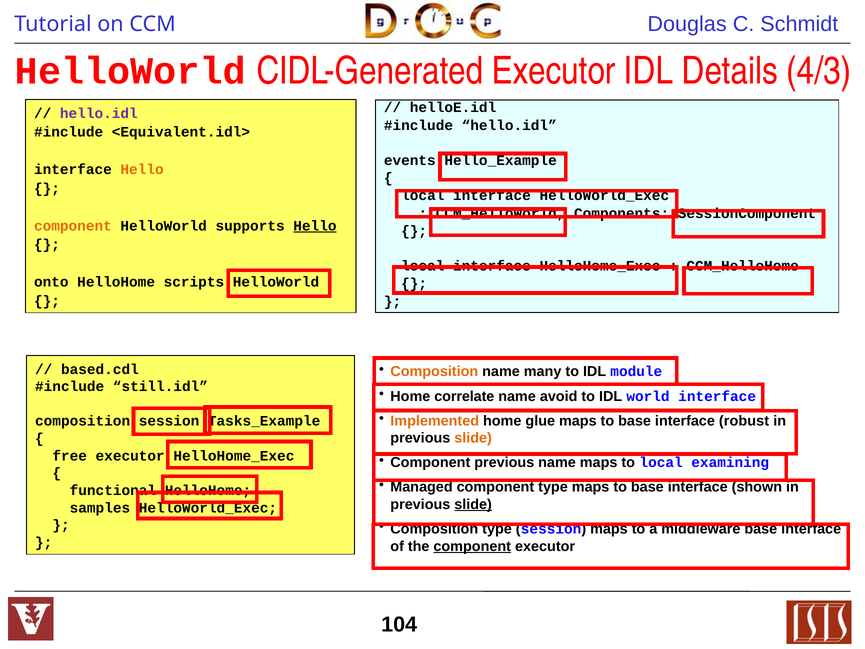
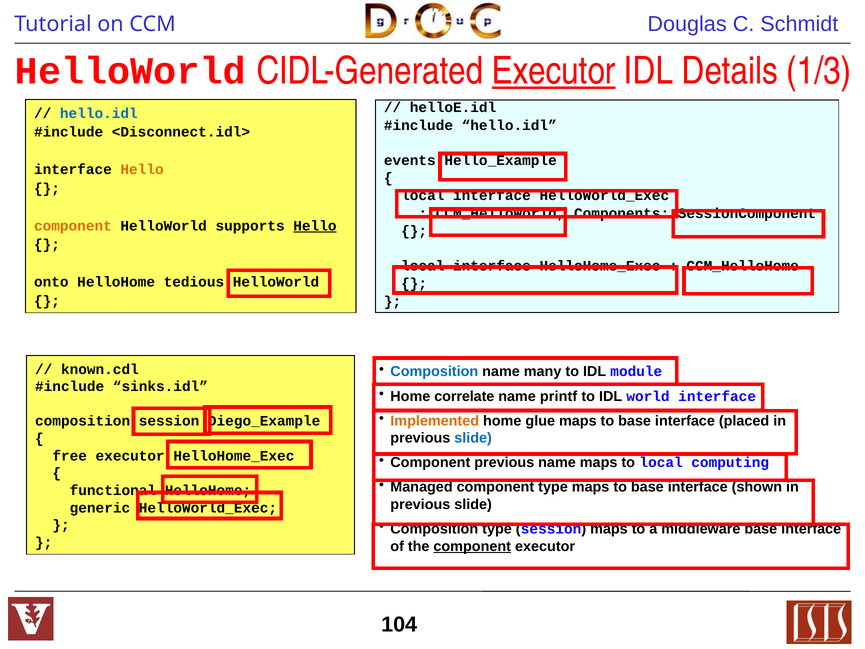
Executor at (554, 71) underline: none -> present
4/3: 4/3 -> 1/3
hello.idl at (99, 113) colour: purple -> blue
<Equivalent.idl>: <Equivalent.idl> -> <Disconnect.idl>
scripts: scripts -> tedious
based.cdl: based.cdl -> known.cdl
Composition at (434, 372) colour: orange -> blue
still.idl: still.idl -> sinks.idl
avoid: avoid -> printf
robust: robust -> placed
Tasks_Example: Tasks_Example -> Diego_Example
slide at (473, 438) colour: orange -> blue
examining: examining -> computing
slide at (473, 504) underline: present -> none
samples: samples -> generic
